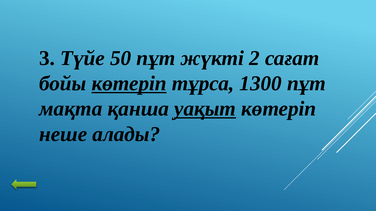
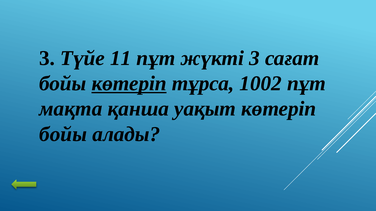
50: 50 -> 11
жүкті 2: 2 -> 3
1300: 1300 -> 1002
уақыт underline: present -> none
неше at (63, 134): неше -> бойы
